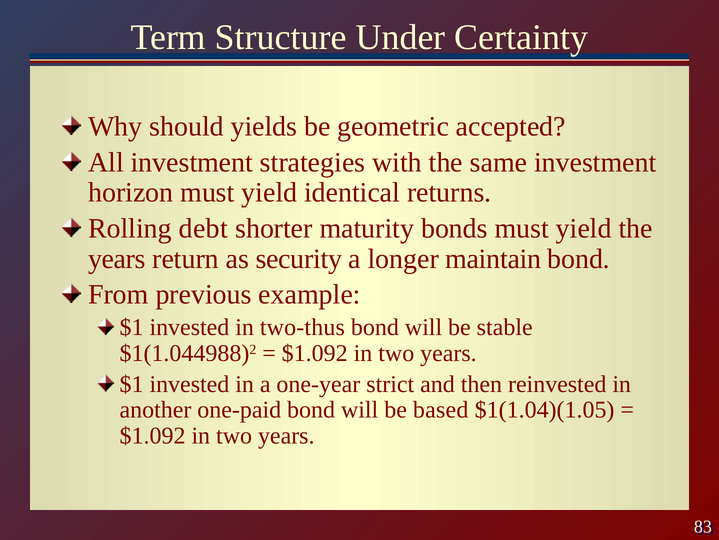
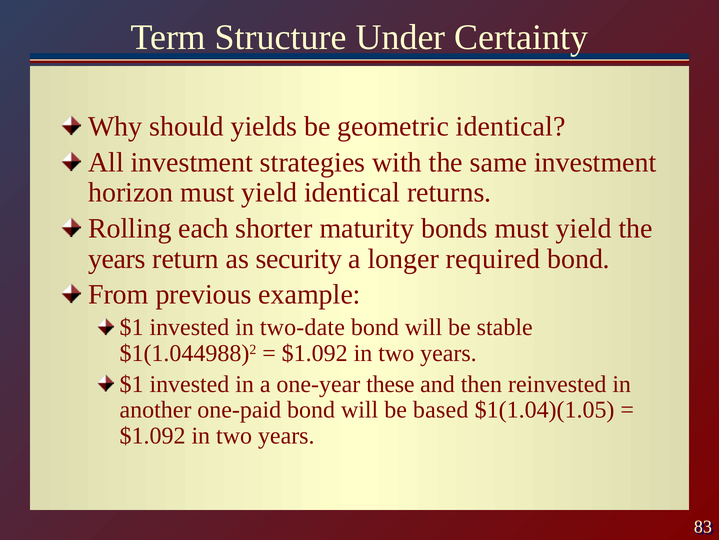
geometric accepted: accepted -> identical
debt: debt -> each
maintain: maintain -> required
two-thus: two-thus -> two-date
strict: strict -> these
